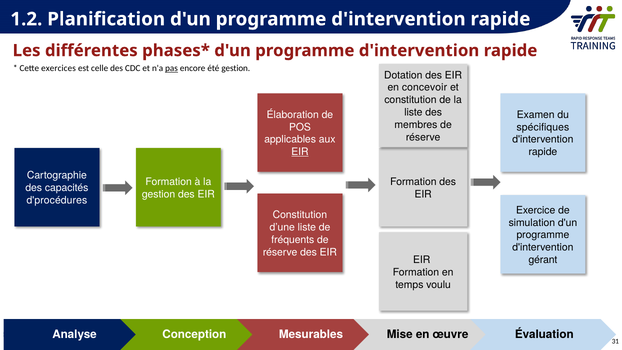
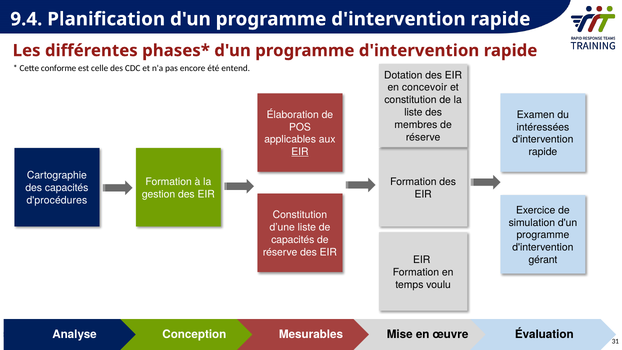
1.2: 1.2 -> 9.4
exercices: exercices -> conforme
pas underline: present -> none
été gestion: gestion -> entend
spécifiques: spécifiques -> intéressées
fréquents at (293, 240): fréquents -> capacités
